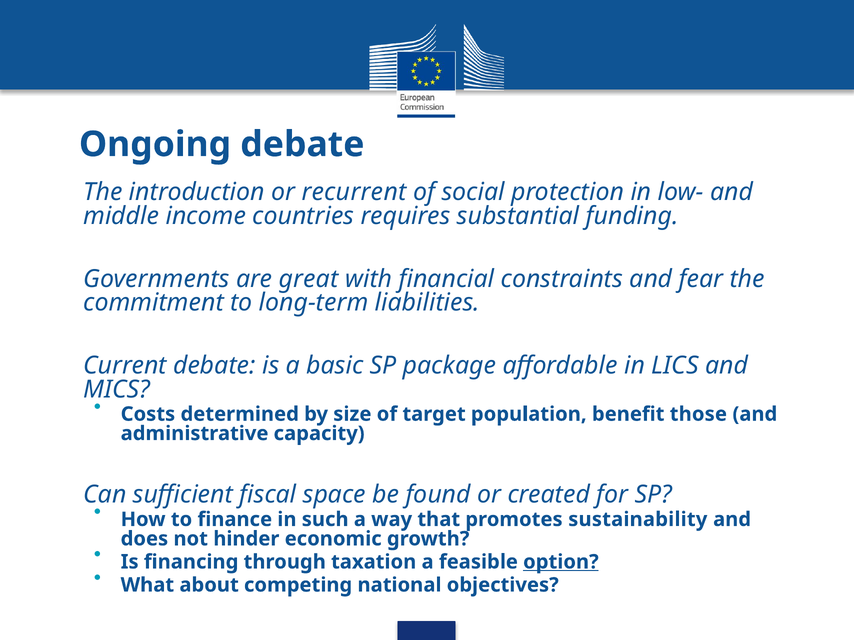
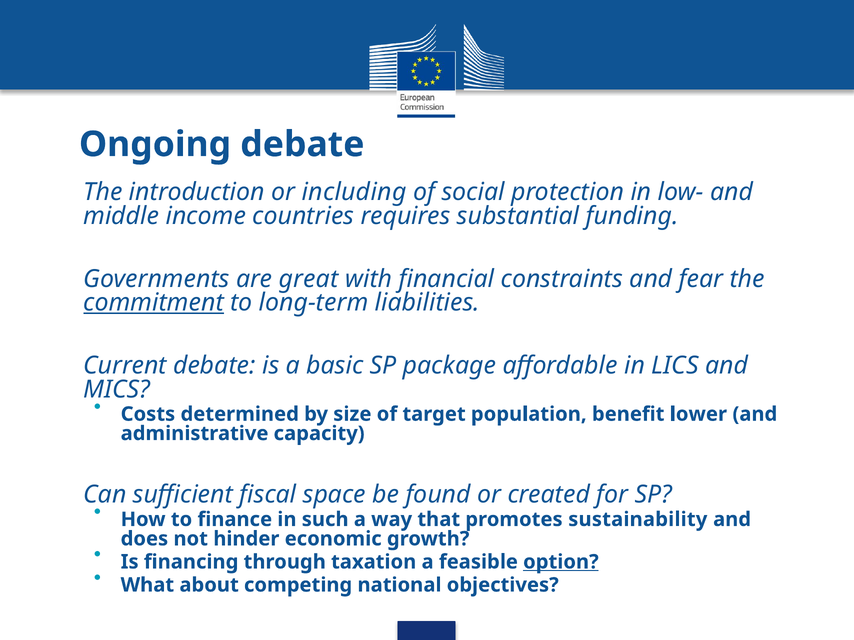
recurrent: recurrent -> including
commitment underline: none -> present
those: those -> lower
